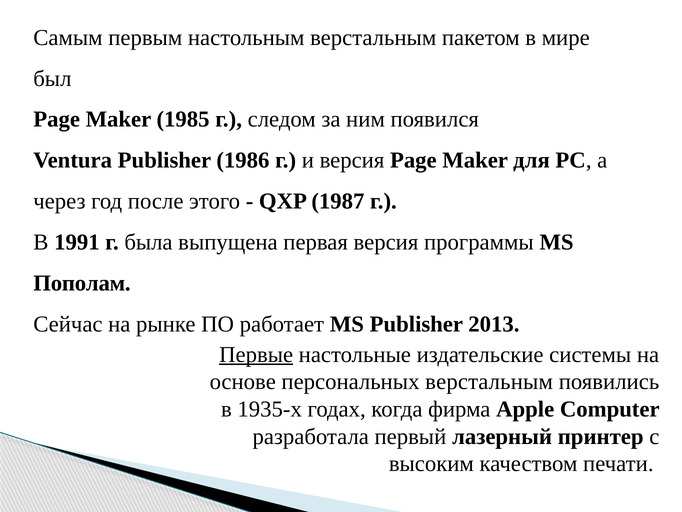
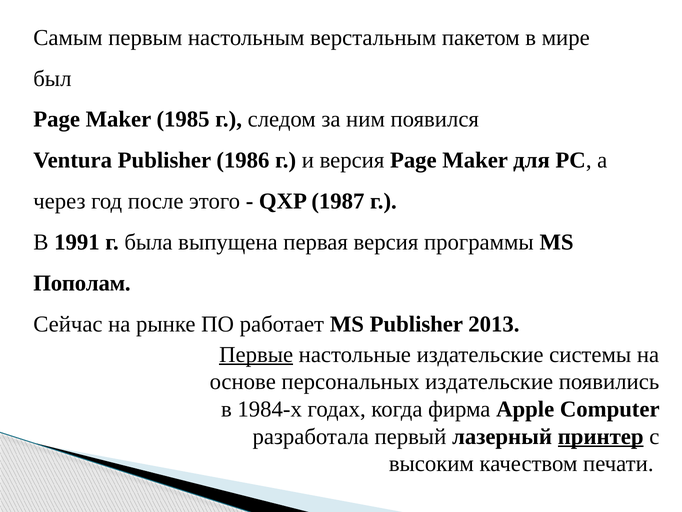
персональных верстальным: верстальным -> издательские
1935-х: 1935-х -> 1984-х
принтер underline: none -> present
